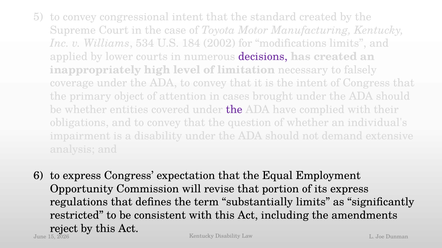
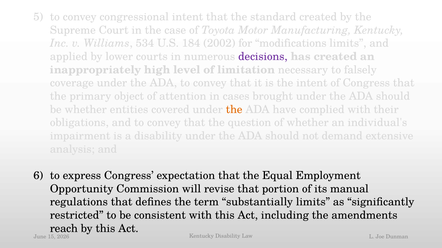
the at (234, 110) colour: purple -> orange
its express: express -> manual
reject: reject -> reach
